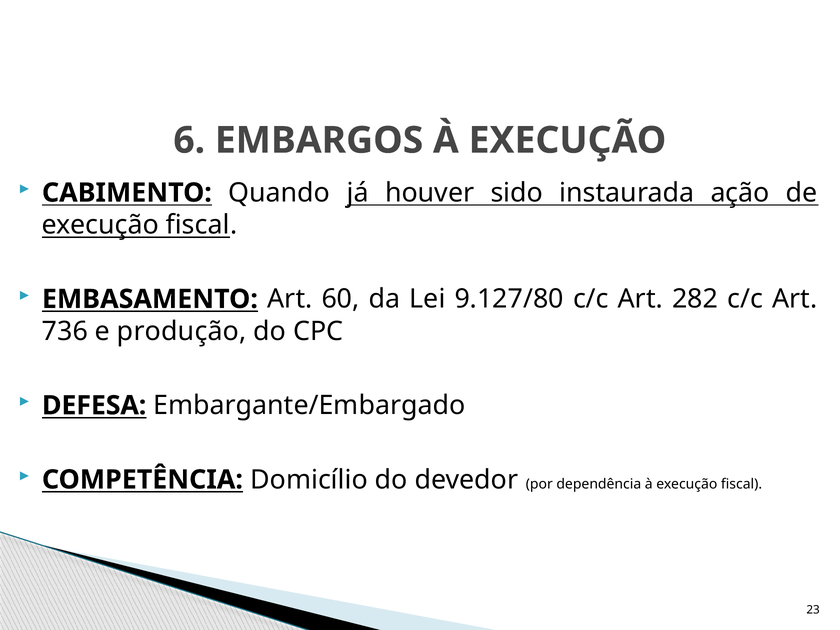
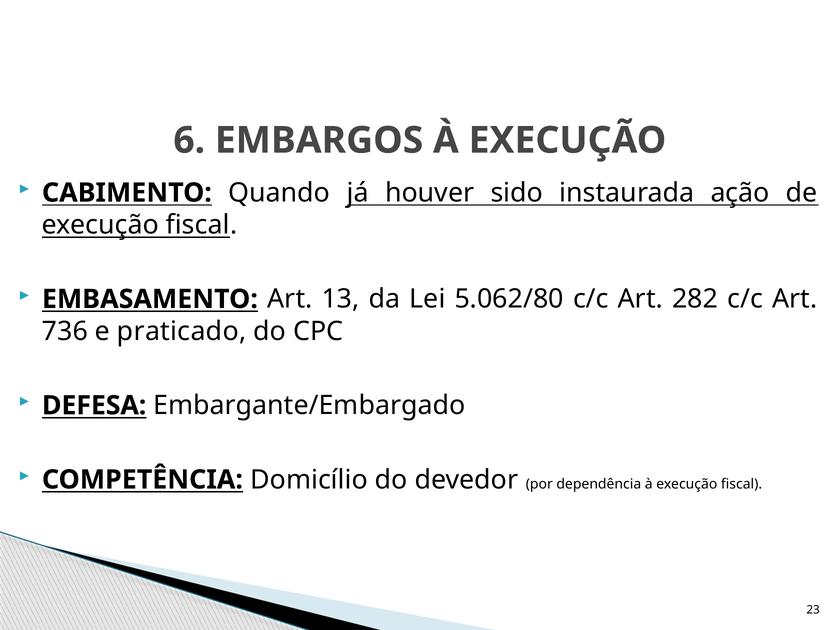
60: 60 -> 13
9.127/80: 9.127/80 -> 5.062/80
produção: produção -> praticado
